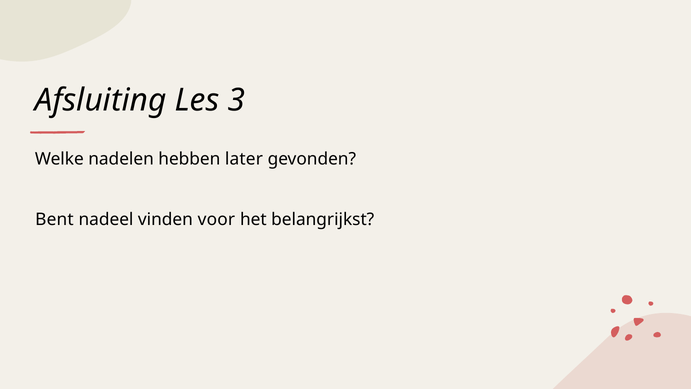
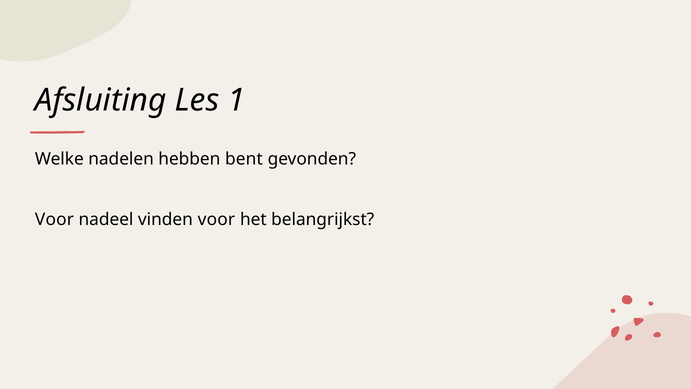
3: 3 -> 1
later: later -> bent
Bent at (54, 219): Bent -> Voor
